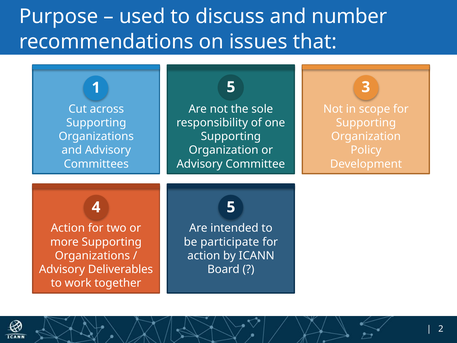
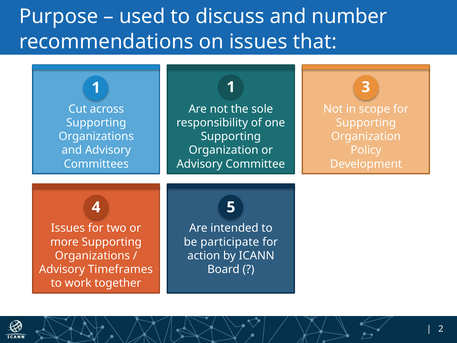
1 5: 5 -> 1
Action at (68, 228): Action -> Issues
Deliverables: Deliverables -> Timeframes
